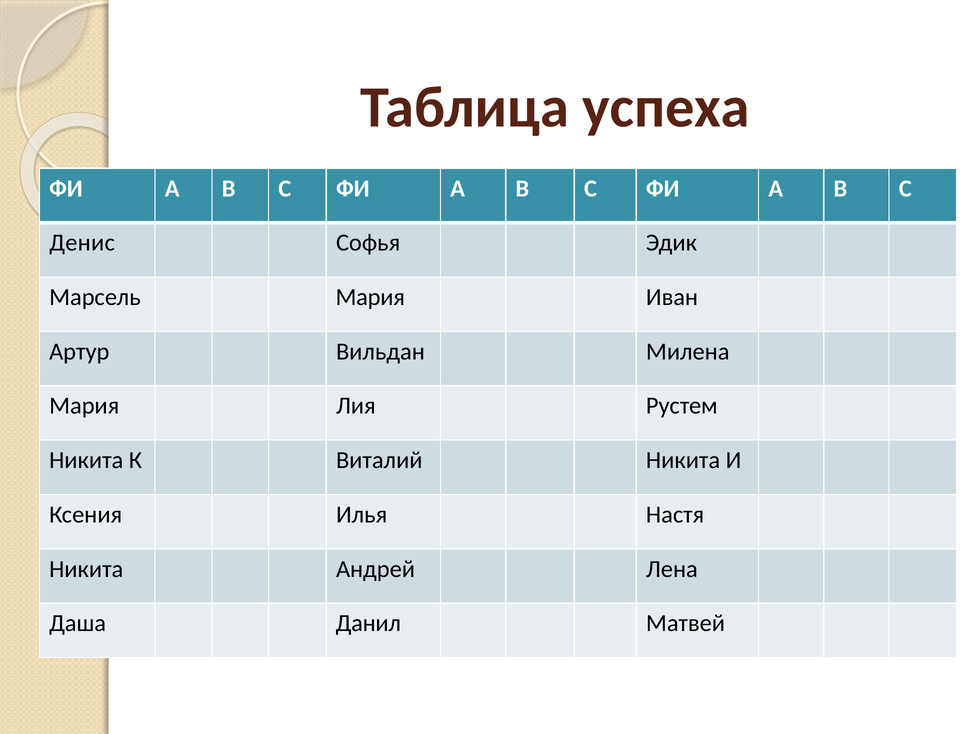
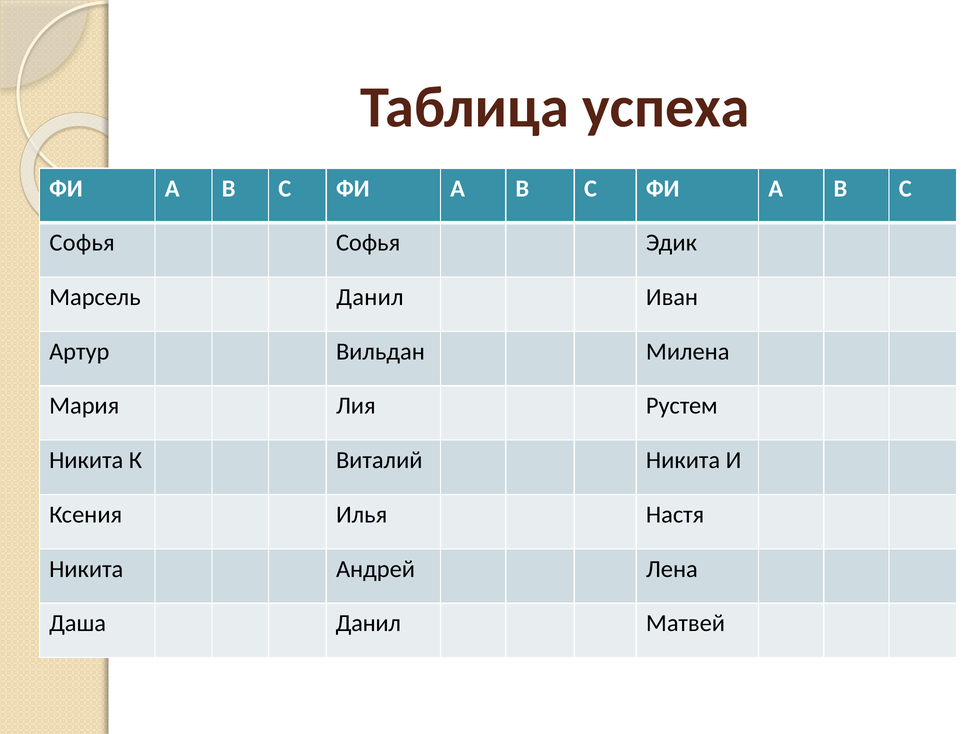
Денис at (82, 243): Денис -> Софья
Марсель Мария: Мария -> Данил
